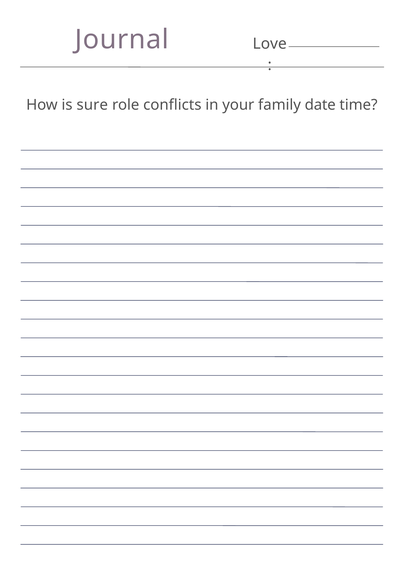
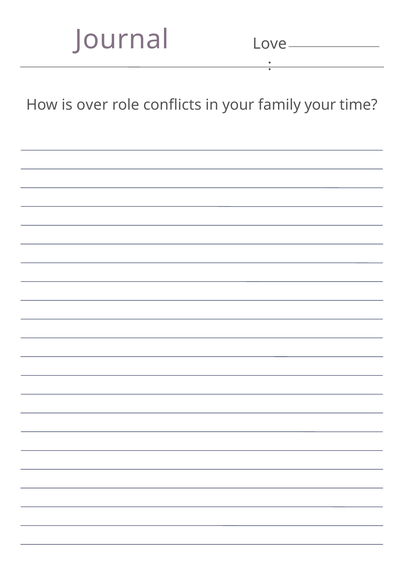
sure: sure -> over
family date: date -> your
